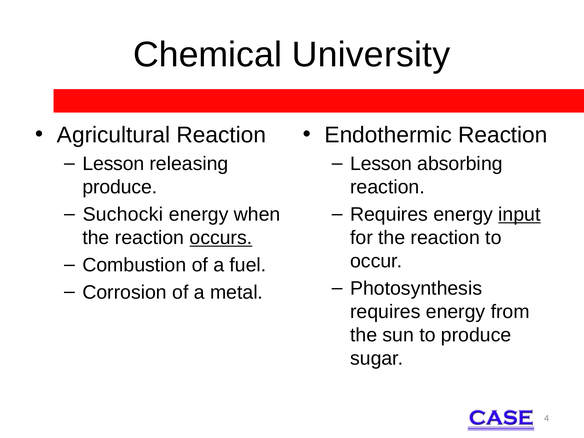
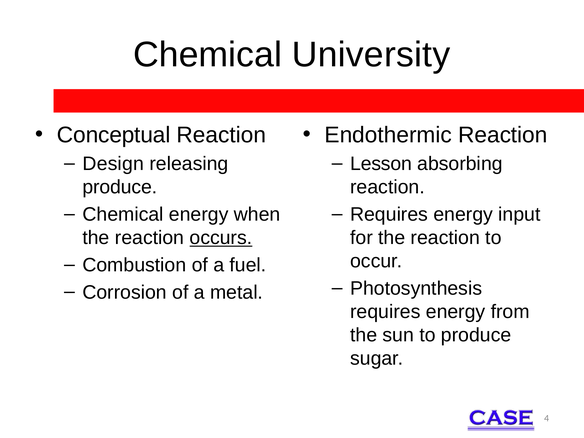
Agricultural: Agricultural -> Conceptual
Lesson at (113, 164): Lesson -> Design
Suchocki at (123, 214): Suchocki -> Chemical
input underline: present -> none
